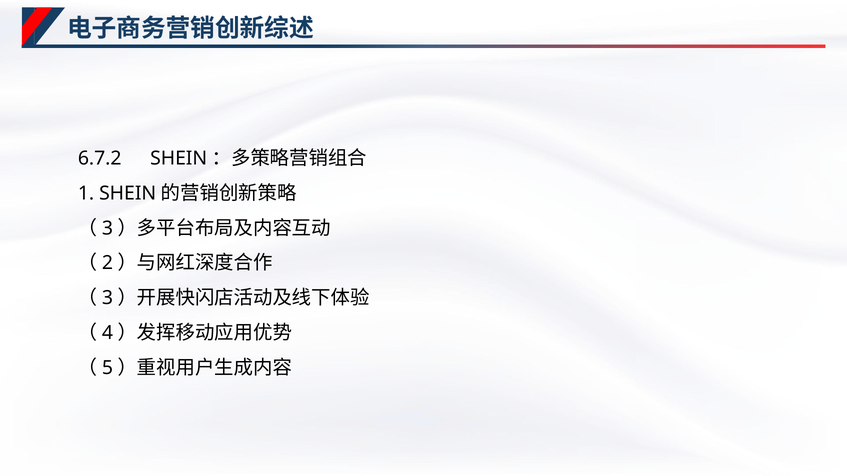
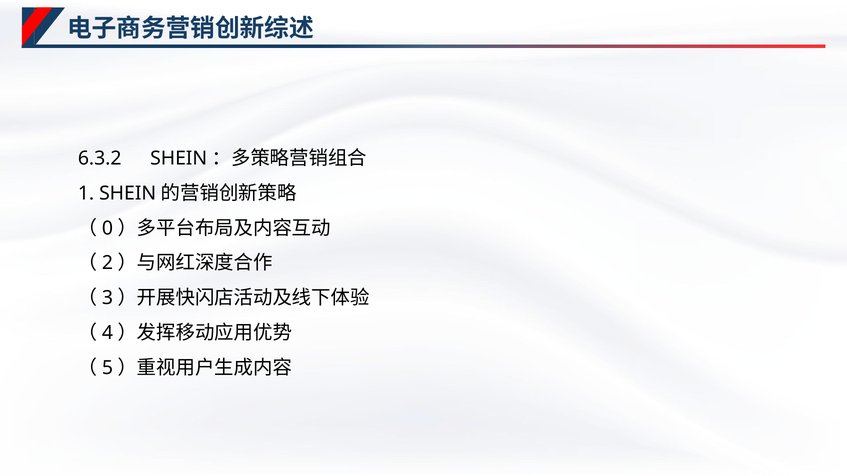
6.7.2: 6.7.2 -> 6.3.2
3 at (107, 228): 3 -> 0
